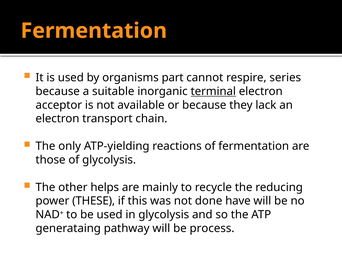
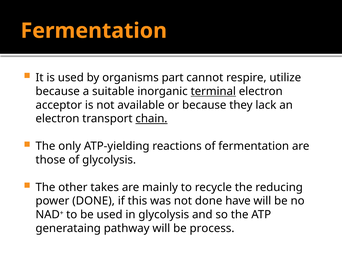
series: series -> utilize
chain underline: none -> present
helps: helps -> takes
power THESE: THESE -> DONE
